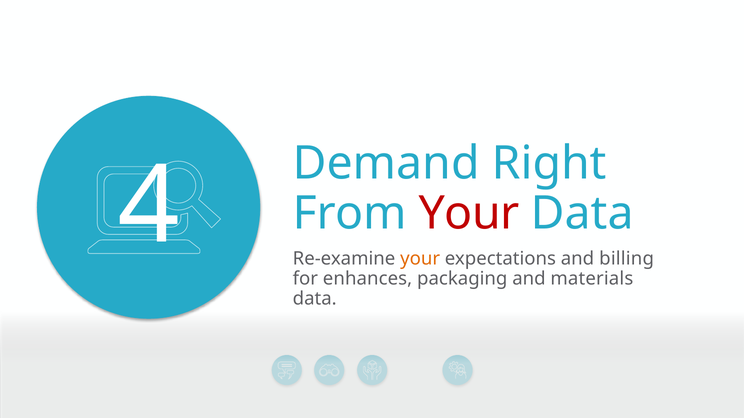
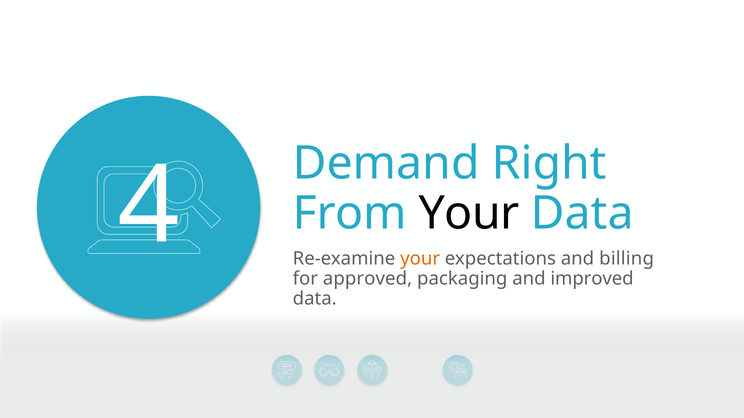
Your at (469, 214) colour: red -> black
enhances: enhances -> approved
materials: materials -> improved
